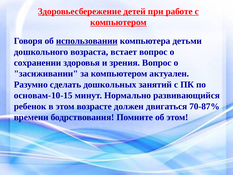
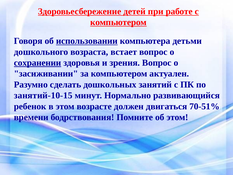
сохранении underline: none -> present
основам-10-15: основам-10-15 -> занятий-10-15
70-87%: 70-87% -> 70-51%
